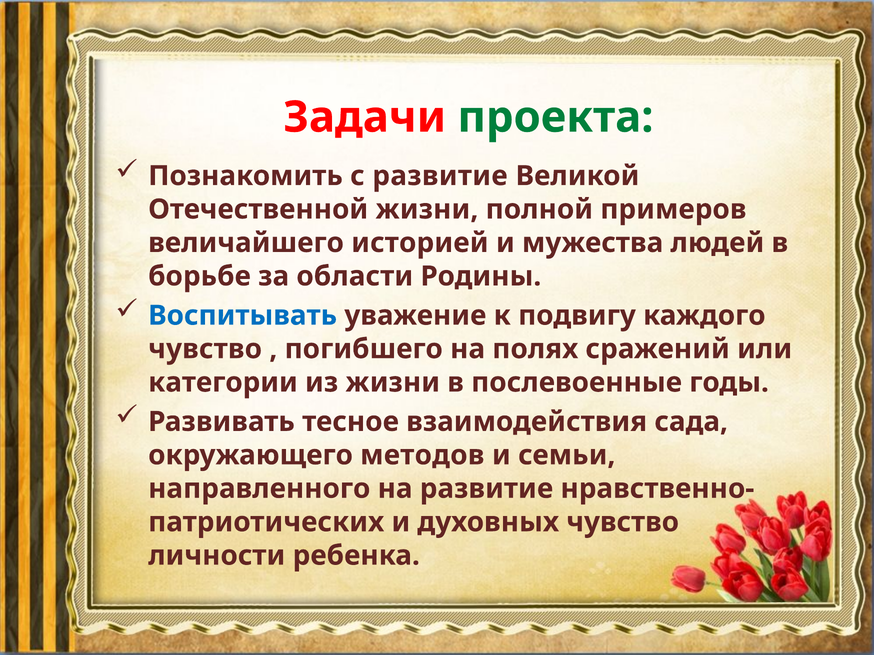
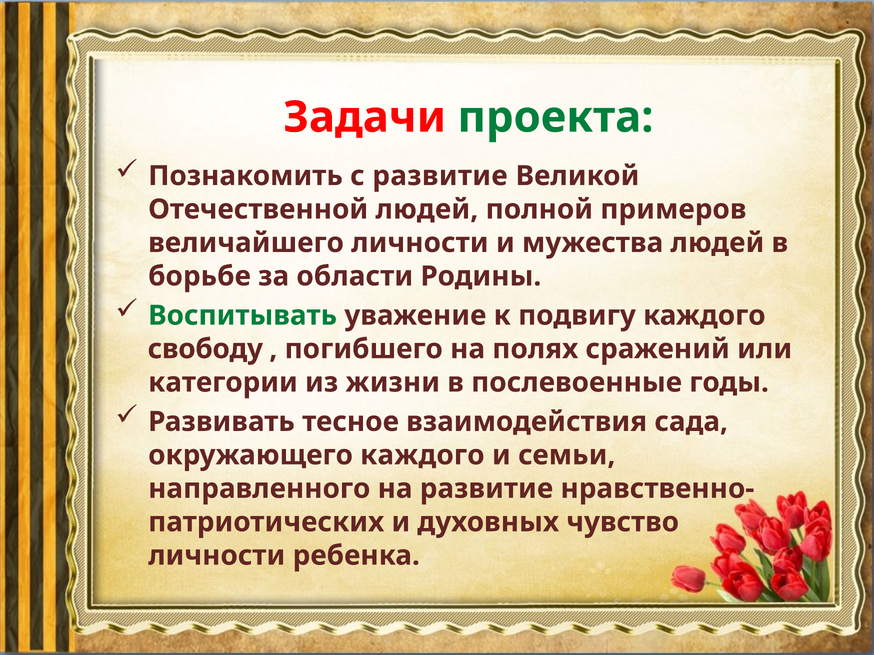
Отечественной жизни: жизни -> людей
величайшего историей: историей -> личности
Воспитывать colour: blue -> green
чувство at (205, 349): чувство -> свободу
окружающего методов: методов -> каждого
